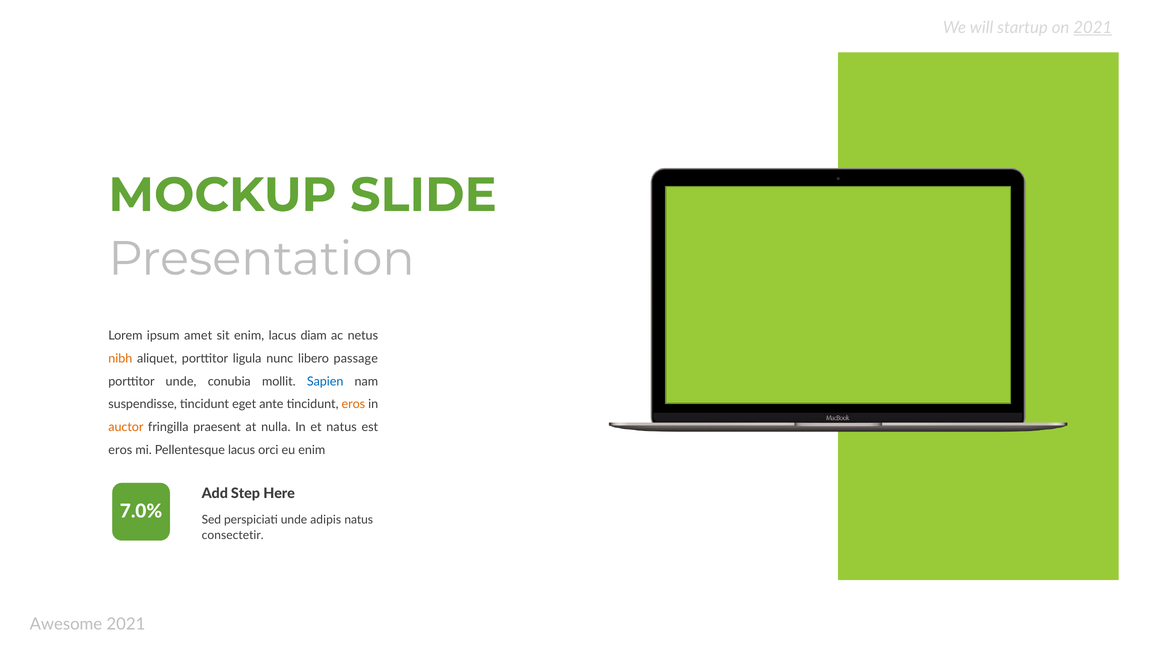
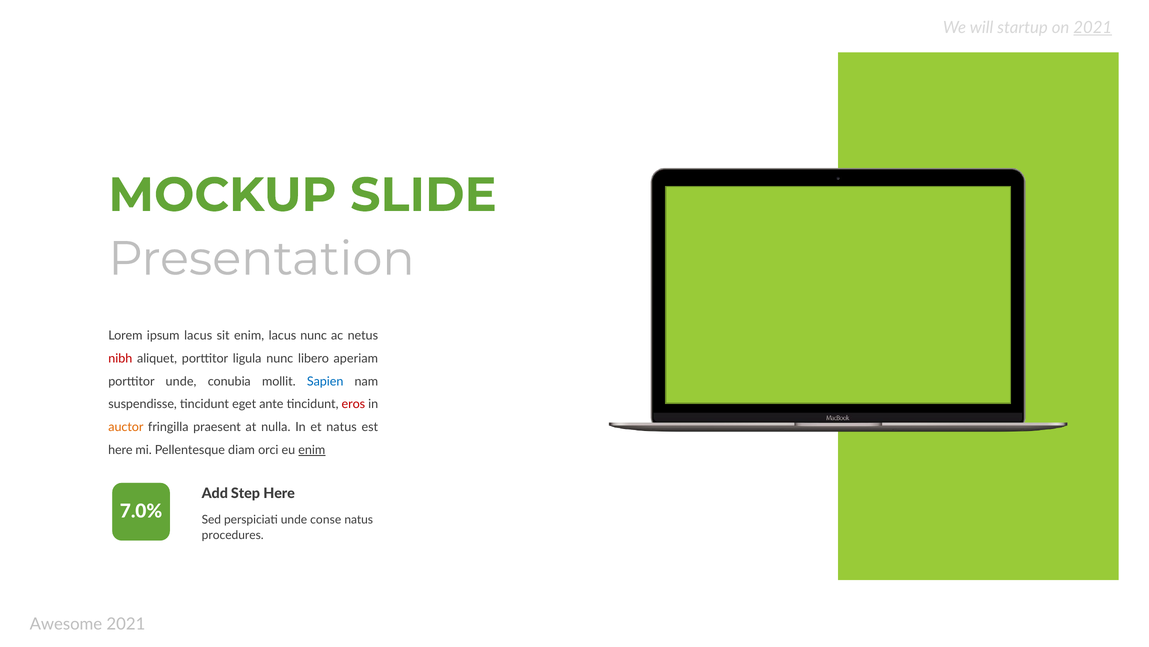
ipsum amet: amet -> lacus
lacus diam: diam -> nunc
nibh colour: orange -> red
passage: passage -> aperiam
eros at (353, 404) colour: orange -> red
eros at (120, 450): eros -> here
Pellentesque lacus: lacus -> diam
enim at (312, 450) underline: none -> present
adipis: adipis -> conse
consectetir: consectetir -> procedures
